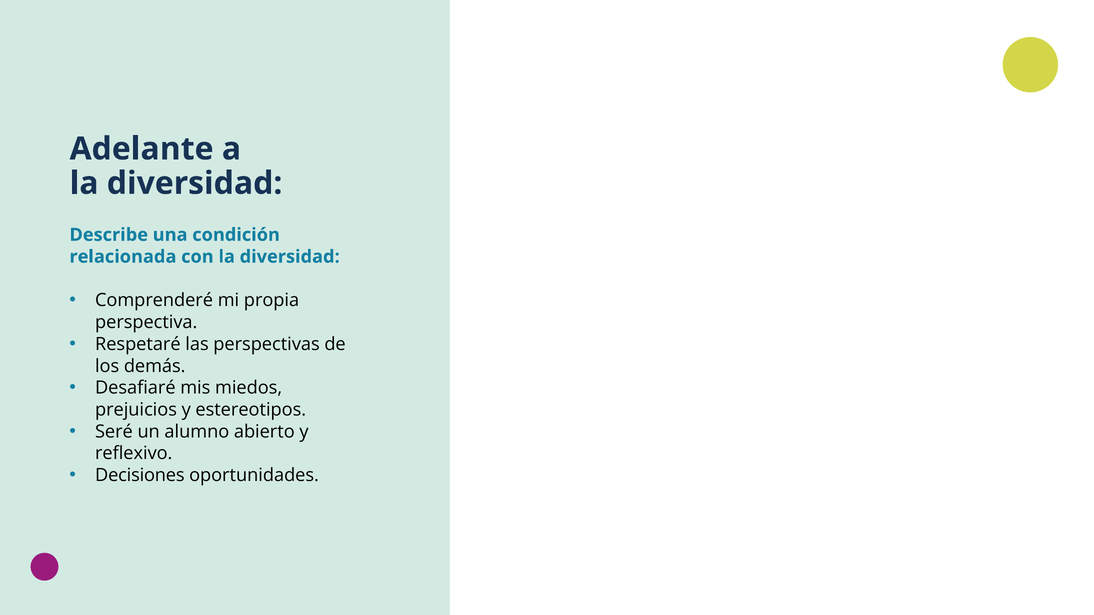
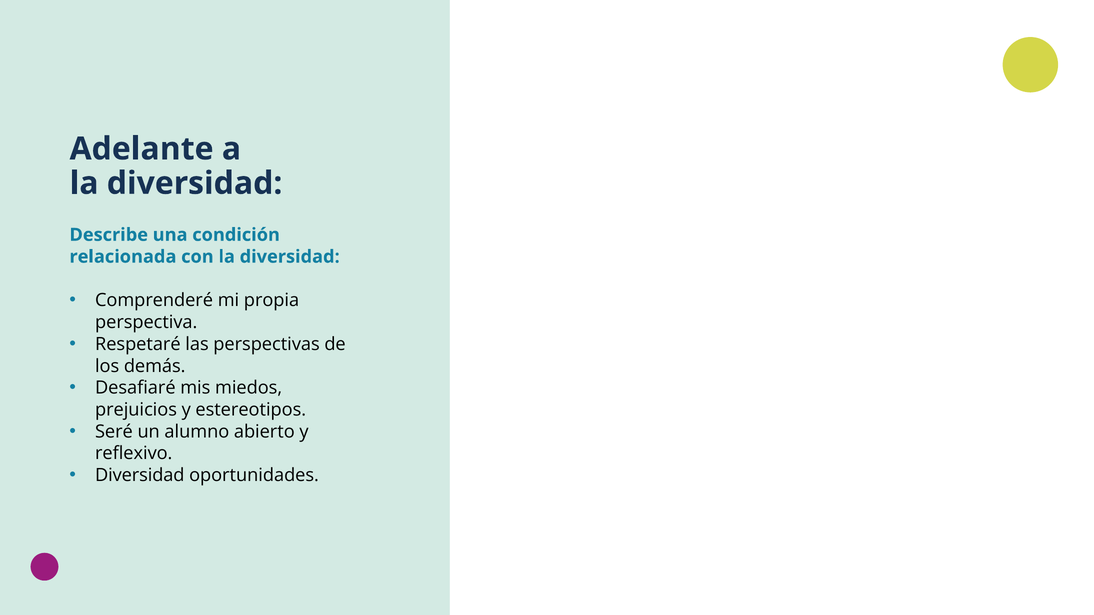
Decisiones at (140, 476): Decisiones -> Diversidad
